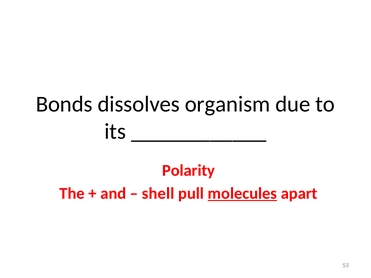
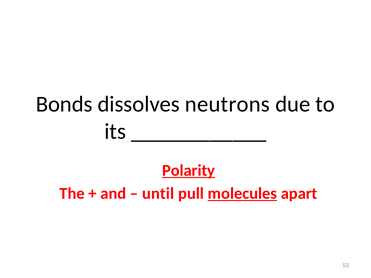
organism: organism -> neutrons
Polarity underline: none -> present
shell: shell -> until
